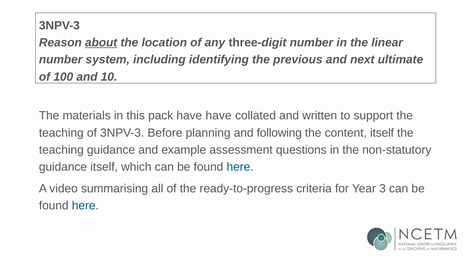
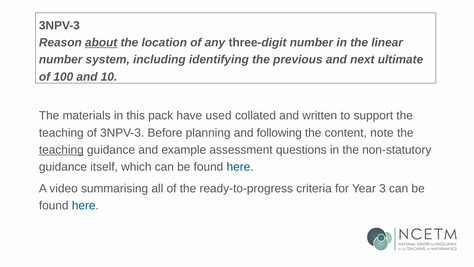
have have: have -> used
content itself: itself -> note
teaching at (61, 150) underline: none -> present
